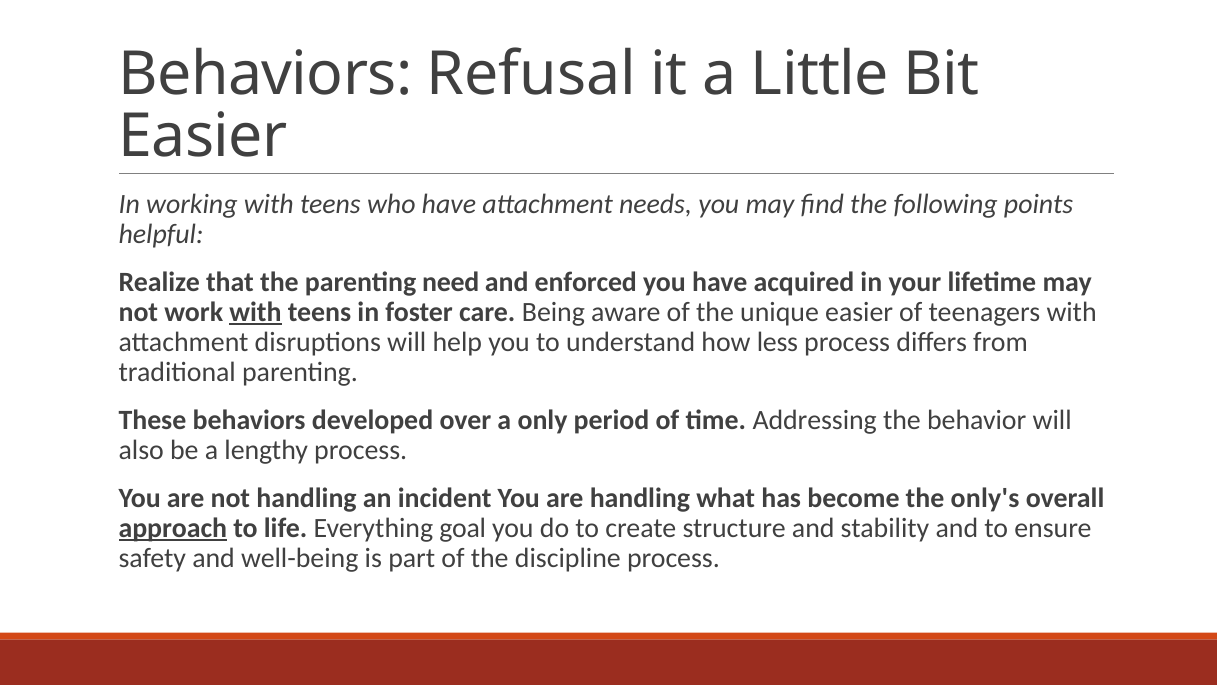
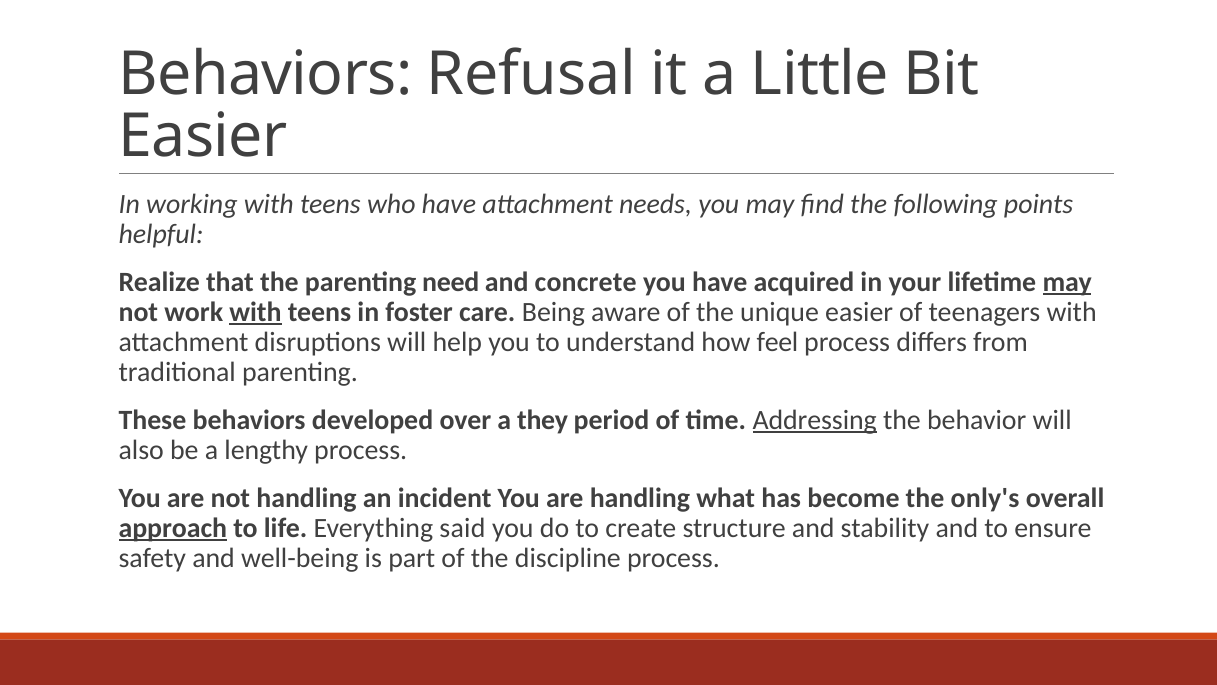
enforced: enforced -> concrete
may at (1067, 282) underline: none -> present
less: less -> feel
only: only -> they
Addressing underline: none -> present
goal: goal -> said
